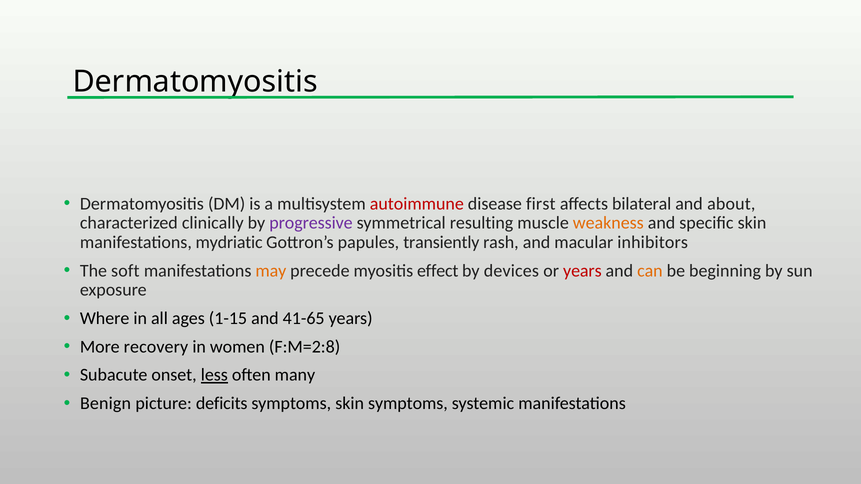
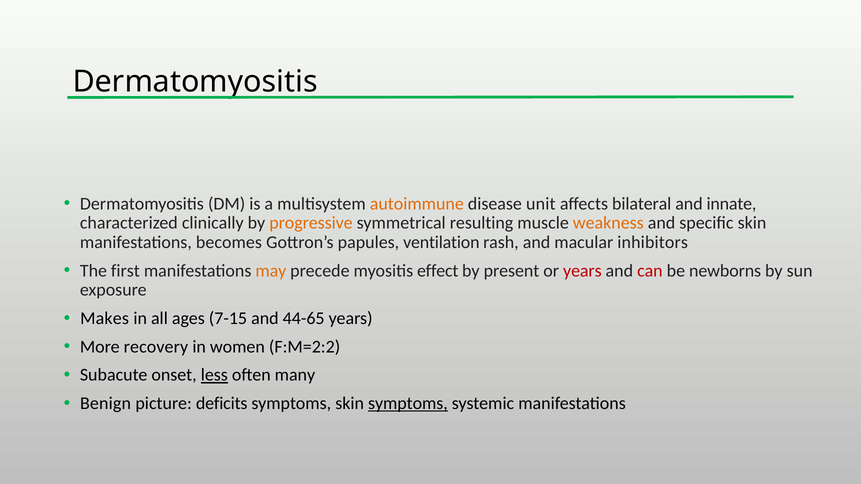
autoimmune colour: red -> orange
first: first -> unit
about: about -> innate
progressive colour: purple -> orange
mydriatic: mydriatic -> becomes
transiently: transiently -> ventilation
soft: soft -> first
devices: devices -> present
can colour: orange -> red
beginning: beginning -> newborns
Where: Where -> Makes
1-15: 1-15 -> 7-15
41-65: 41-65 -> 44-65
F:M=2:8: F:M=2:8 -> F:M=2:2
symptoms at (408, 404) underline: none -> present
